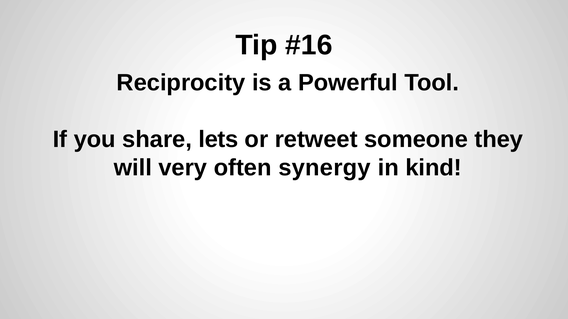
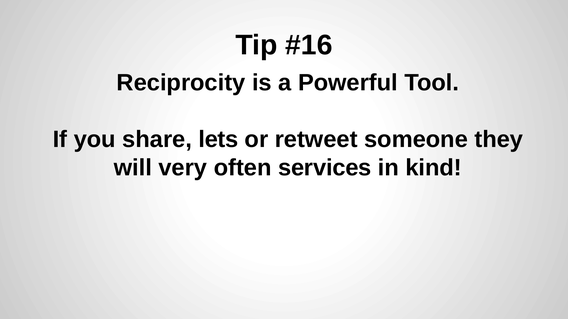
synergy: synergy -> services
